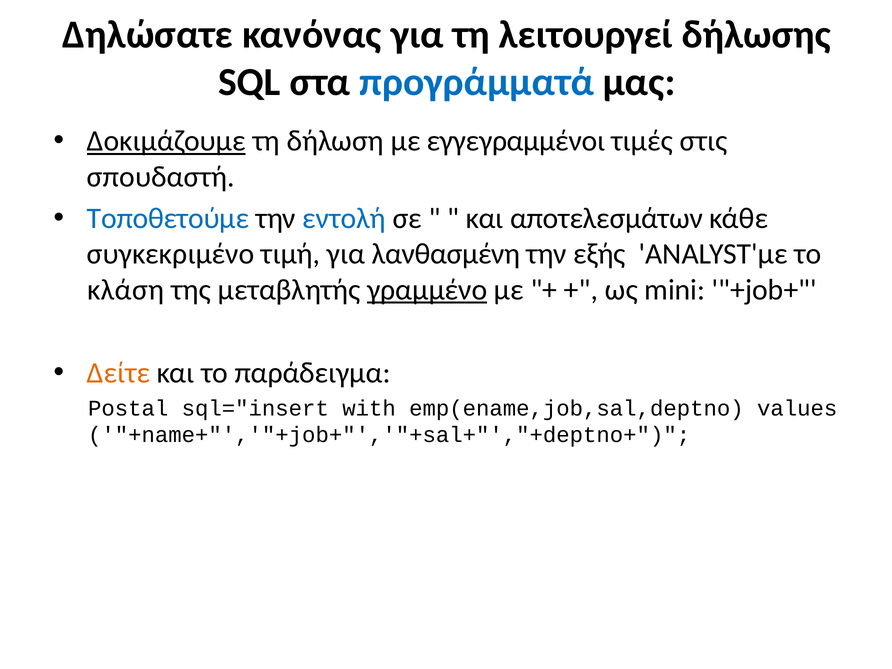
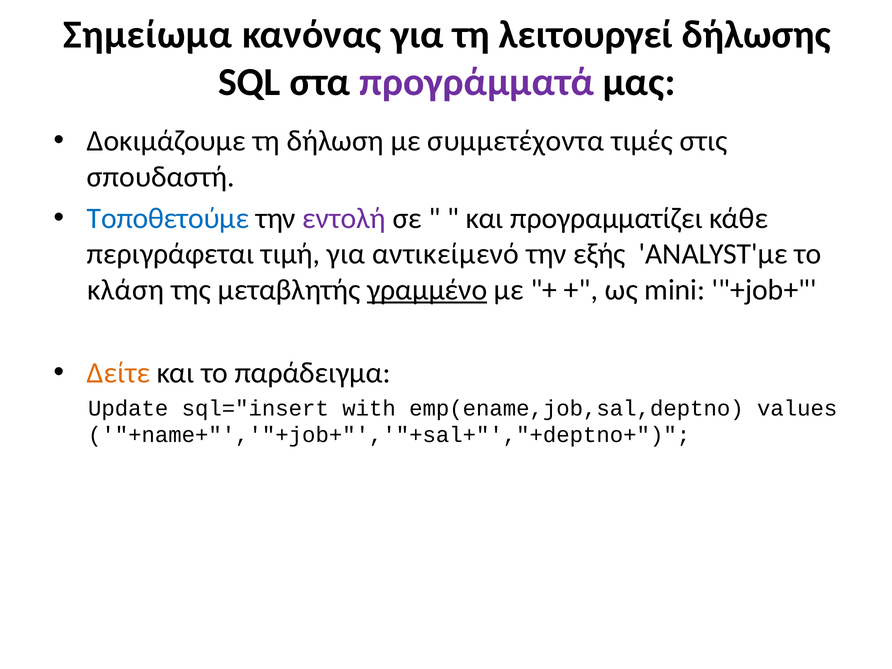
Δηλώσατε: Δηλώσατε -> Σημείωμα
προγράμματά colour: blue -> purple
Δοκιμάζουμε underline: present -> none
εγγεγραμμένοι: εγγεγραμμένοι -> συμμετέχοντα
εντολή colour: blue -> purple
αποτελεσμάτων: αποτελεσμάτων -> προγραμματίζει
συγκεκριμένο: συγκεκριμένο -> περιγράφεται
λανθασμένη: λανθασμένη -> αντικείμενό
Postal: Postal -> Update
